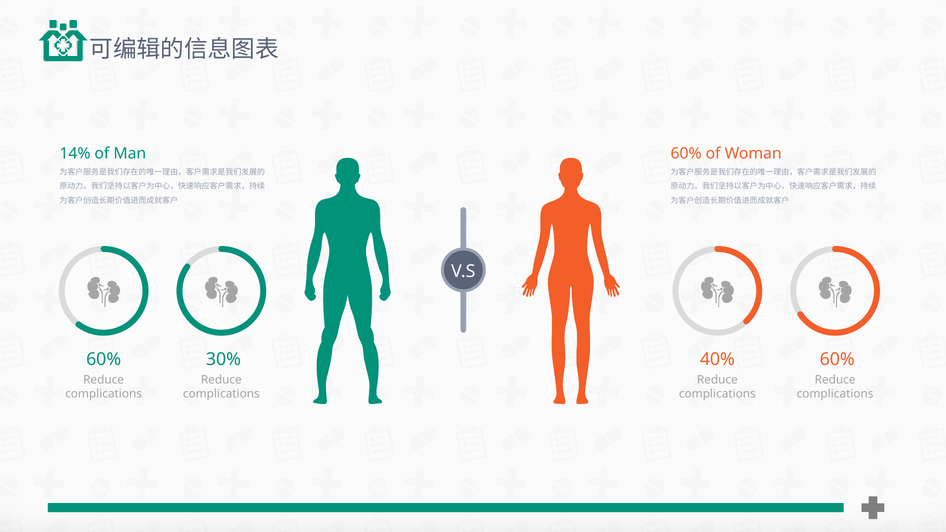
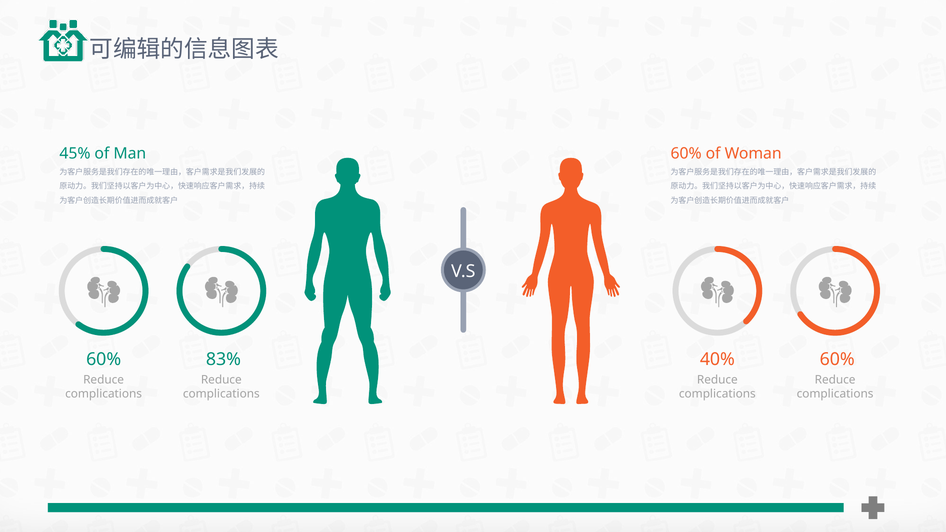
14%: 14% -> 45%
30%: 30% -> 83%
